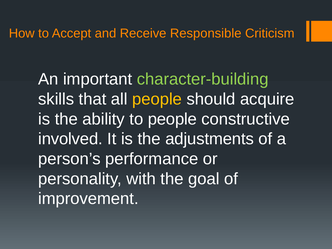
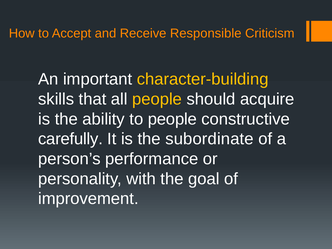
character-building colour: light green -> yellow
involved: involved -> carefully
adjustments: adjustments -> subordinate
